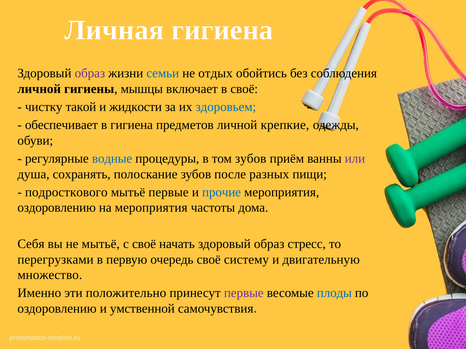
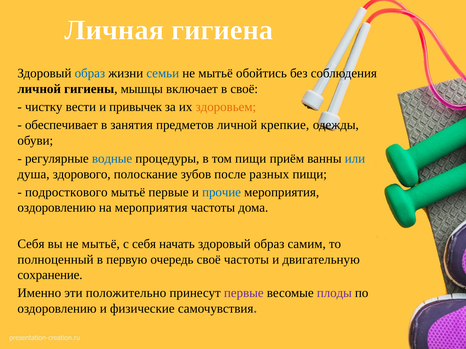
образ at (90, 73) colour: purple -> blue
отдых at (215, 73): отдых -> мытьё
такой: такой -> вести
жидкости: жидкости -> привычек
здоровьем colour: blue -> orange
в гигиена: гигиена -> занятия
том зубов: зубов -> пищи
или colour: purple -> blue
сохранять: сохранять -> здорового
с своё: своё -> себя
стресс: стресс -> самим
перегрузками: перегрузками -> полноценный
своё систему: систему -> частоты
множество: множество -> сохранение
плоды colour: blue -> purple
умственной: умственной -> физические
